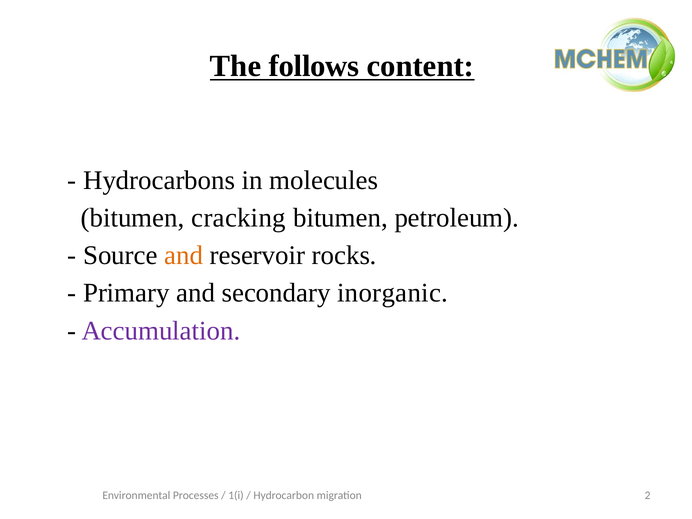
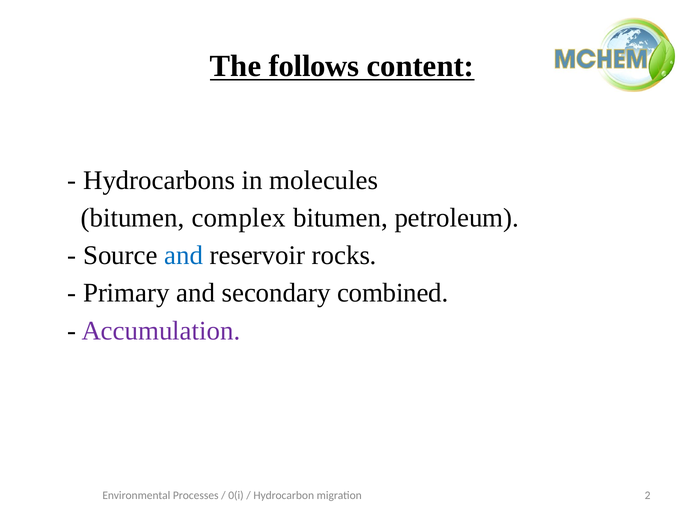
cracking: cracking -> complex
and at (184, 255) colour: orange -> blue
inorganic: inorganic -> combined
1(i: 1(i -> 0(i
